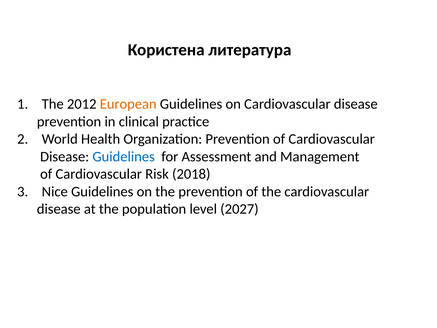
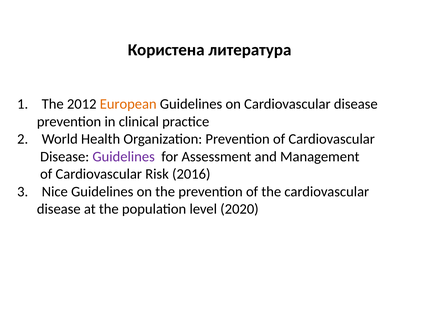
Guidelines at (124, 157) colour: blue -> purple
2018: 2018 -> 2016
2027: 2027 -> 2020
